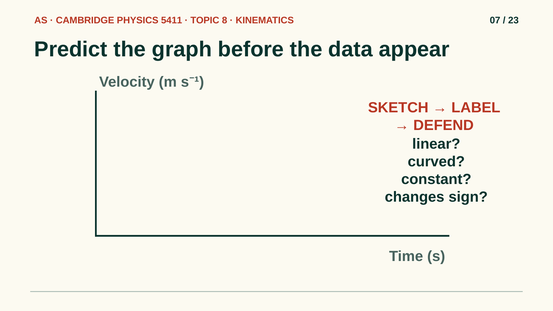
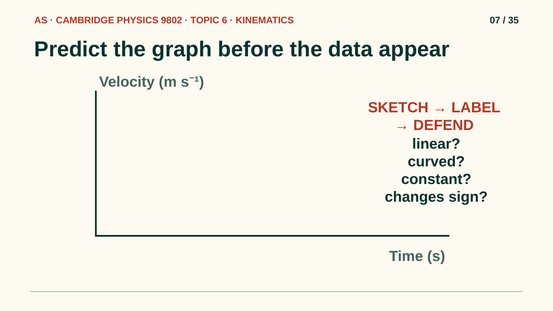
5411: 5411 -> 9802
8: 8 -> 6
23: 23 -> 35
